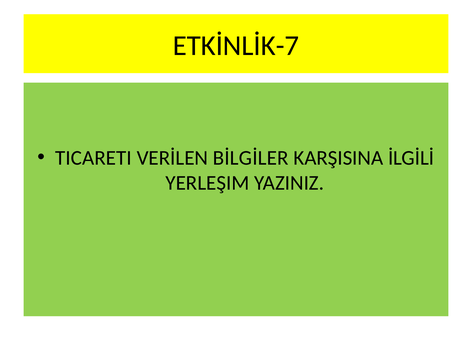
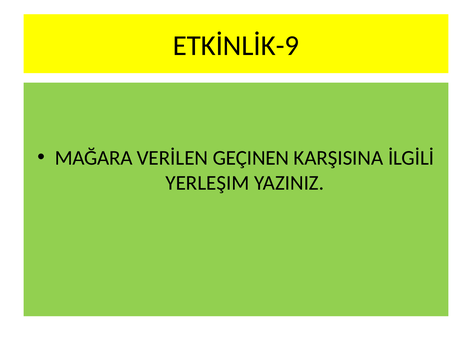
ETKİNLİK-7: ETKİNLİK-7 -> ETKİNLİK-9
TICARETI: TICARETI -> MAĞARA
BİLGİLER: BİLGİLER -> GEÇINEN
